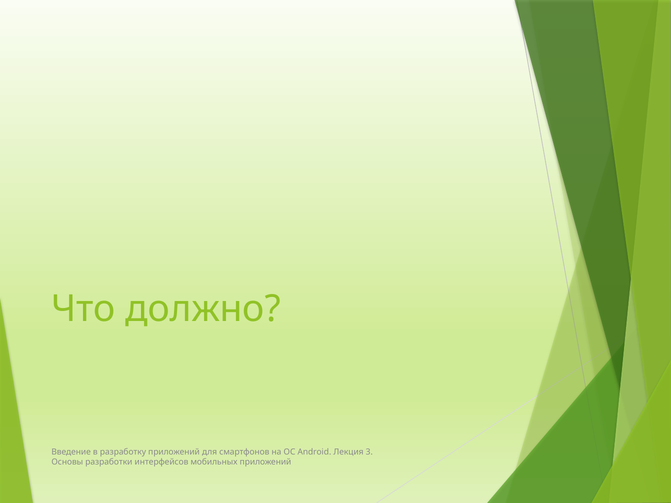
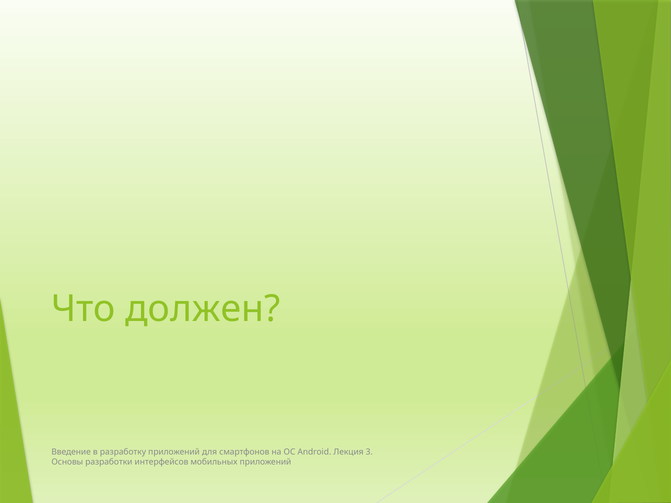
должно: должно -> должен
